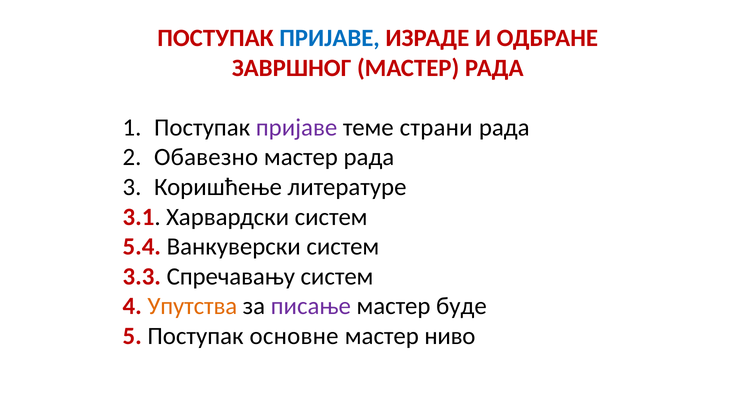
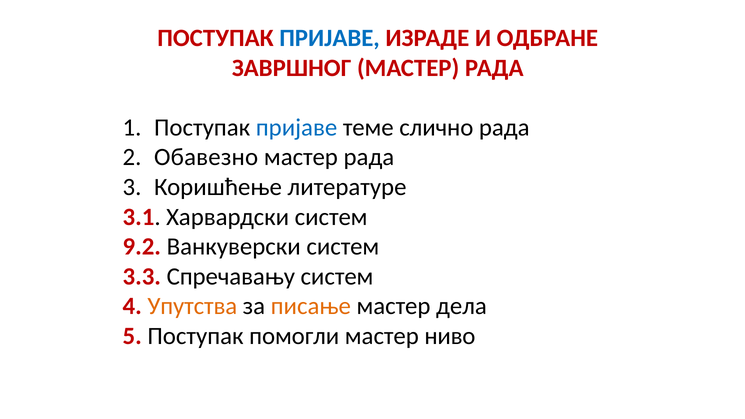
пријаве at (297, 127) colour: purple -> blue
страни: страни -> слично
5.4: 5.4 -> 9.2
писање colour: purple -> orange
буде: буде -> дела
основне: основне -> помогли
